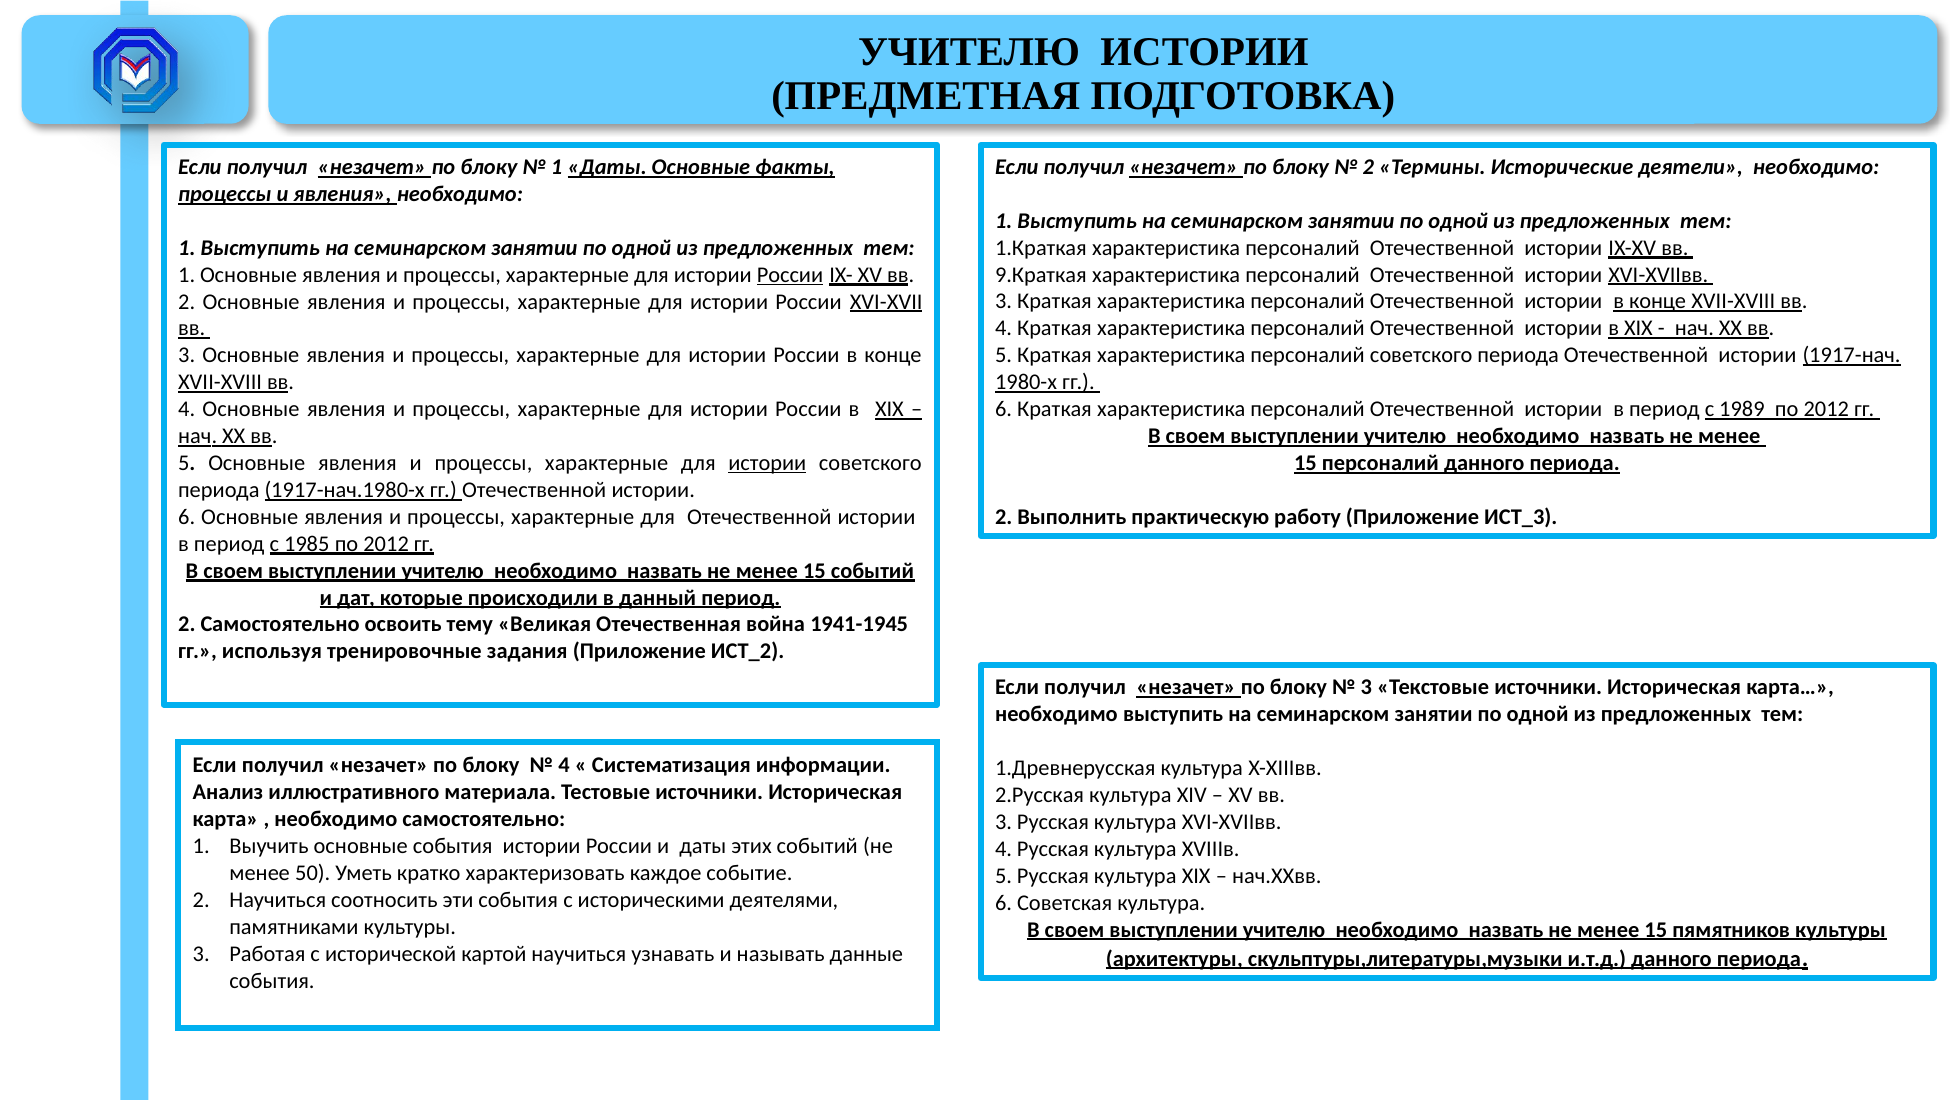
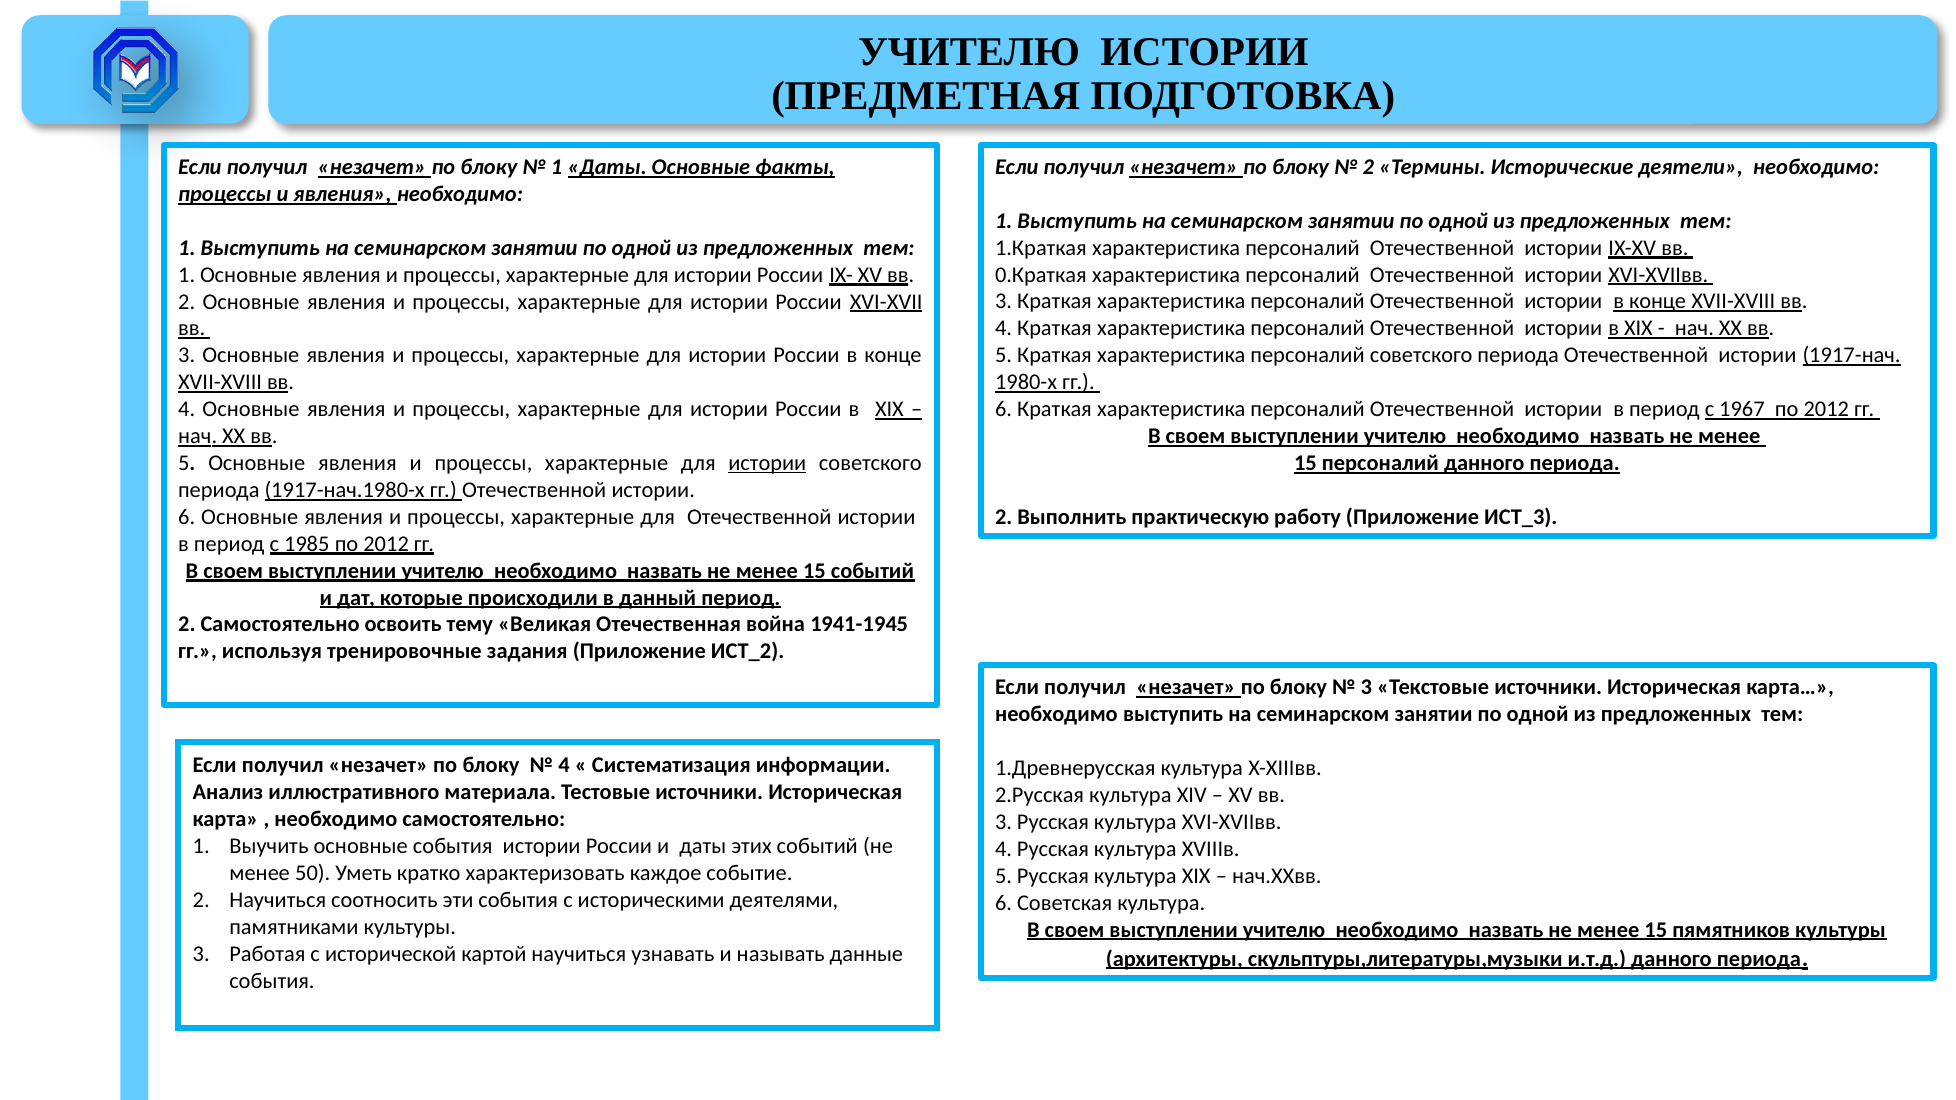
9.Краткая: 9.Краткая -> 0.Краткая
России at (790, 275) underline: present -> none
1989: 1989 -> 1967
